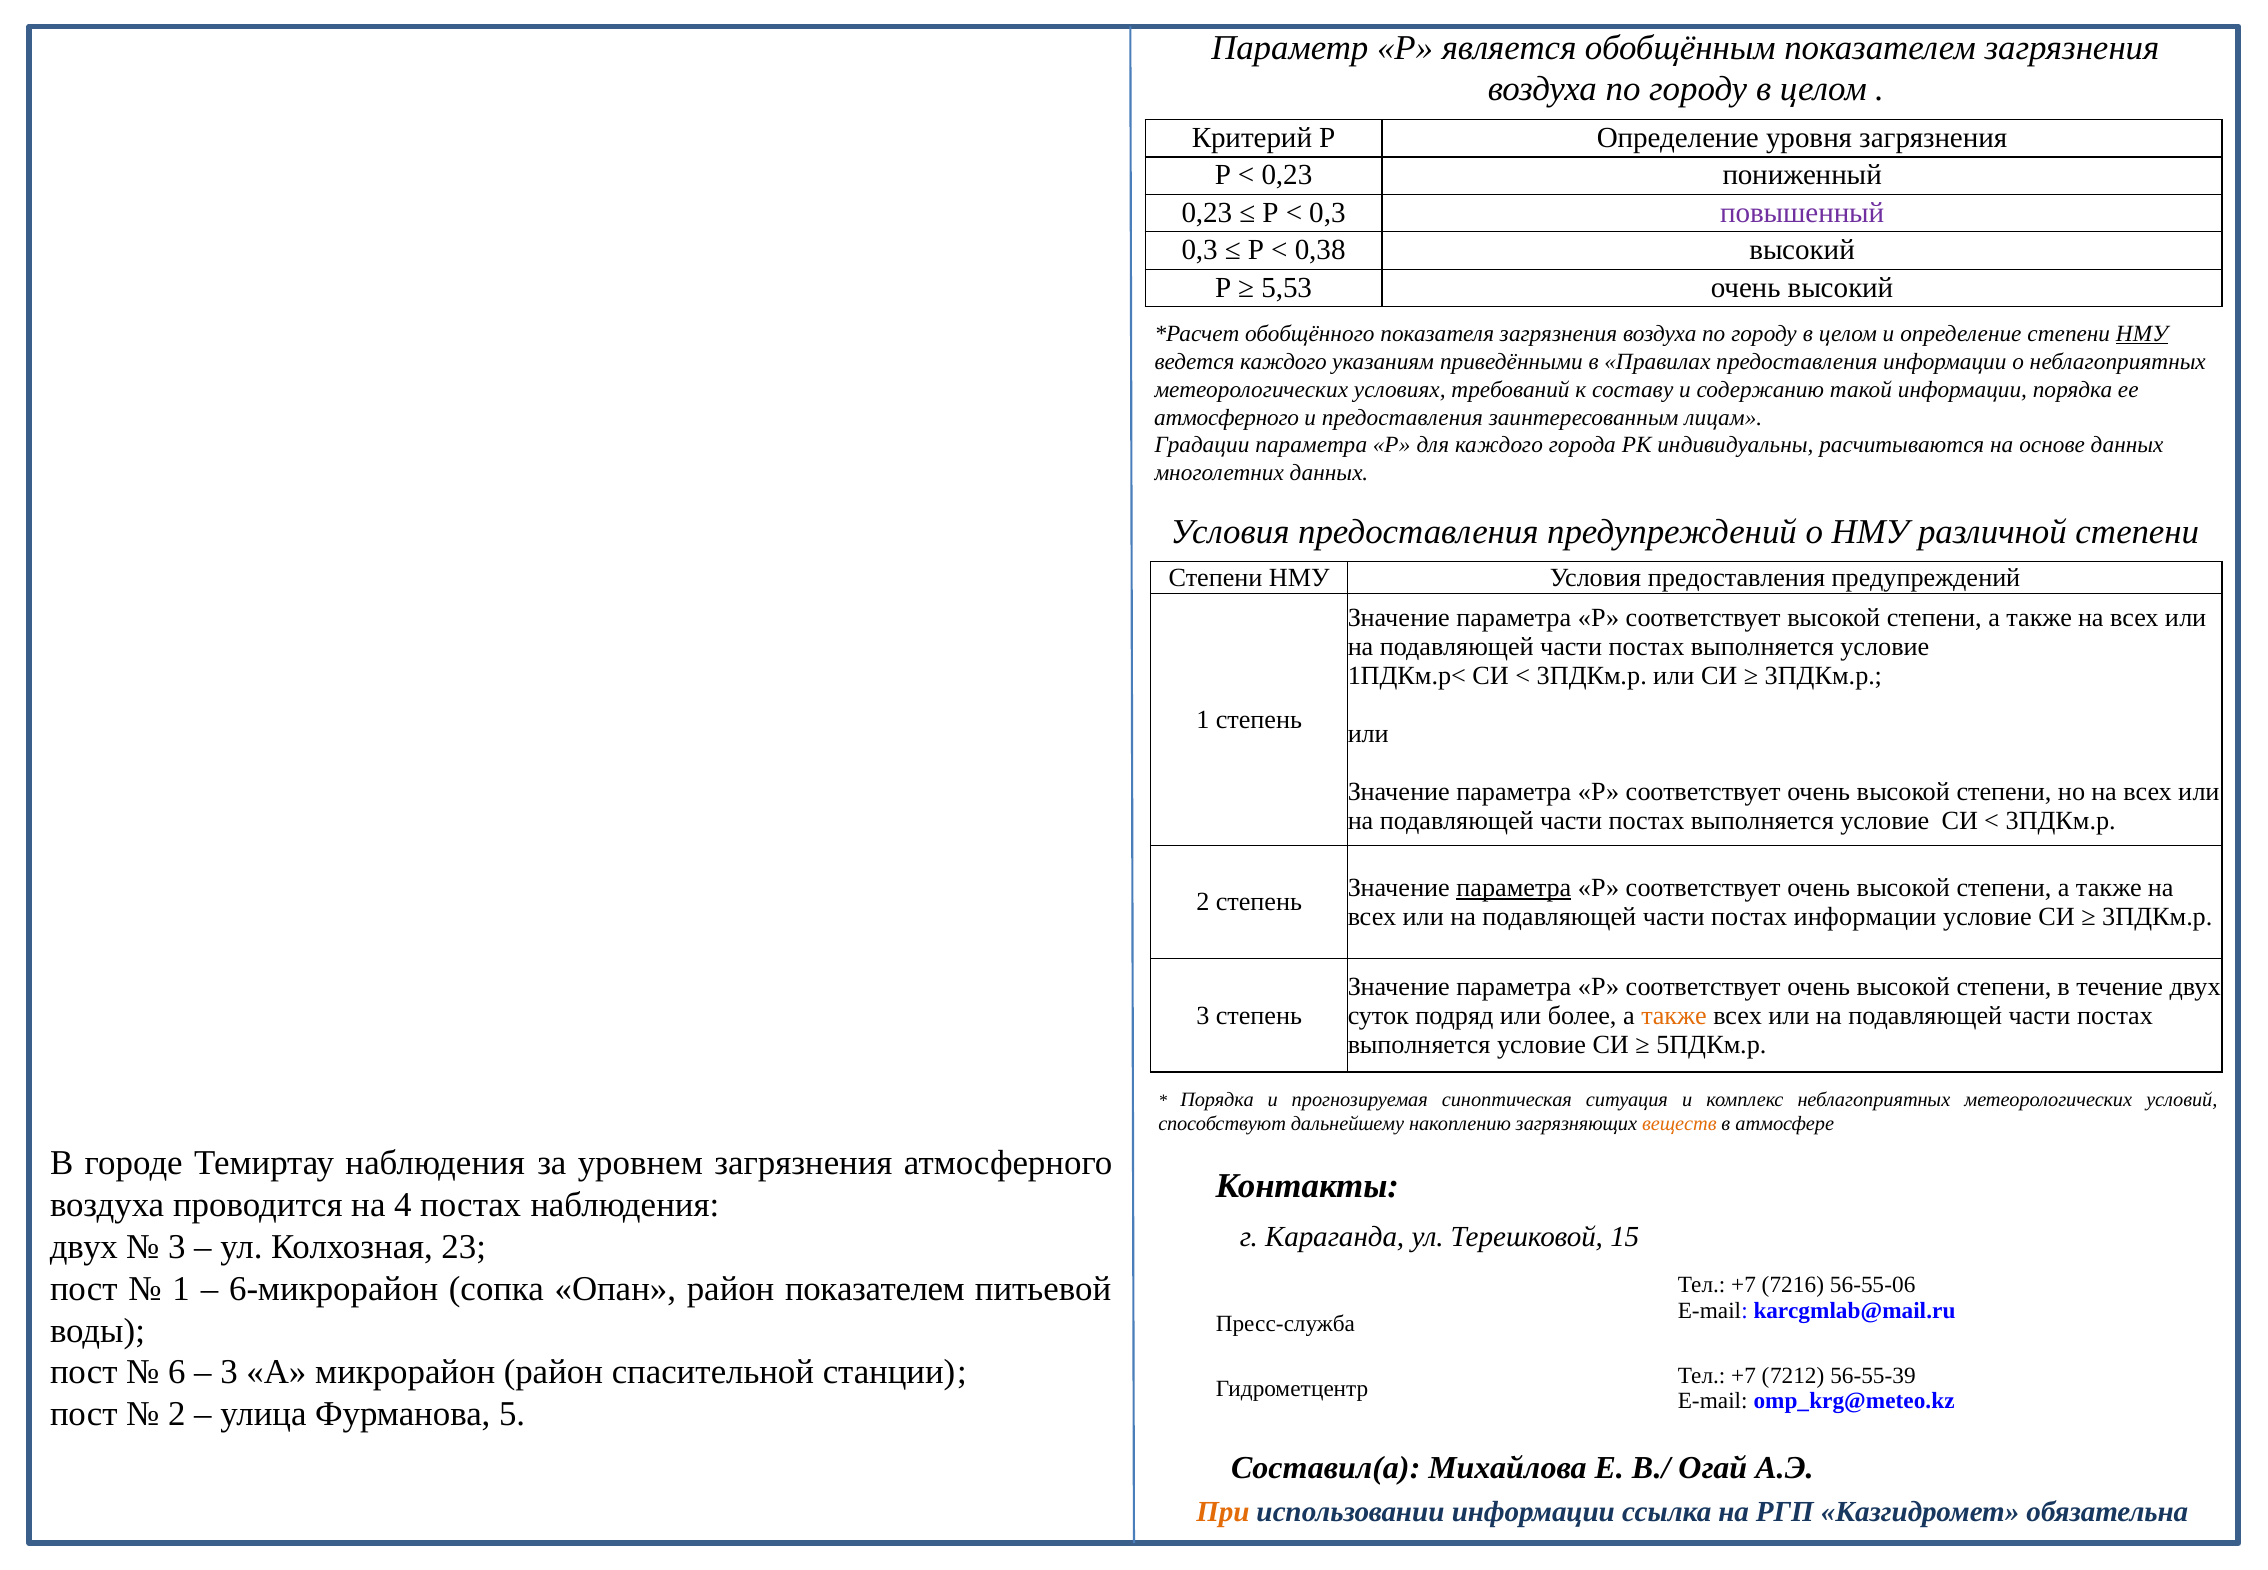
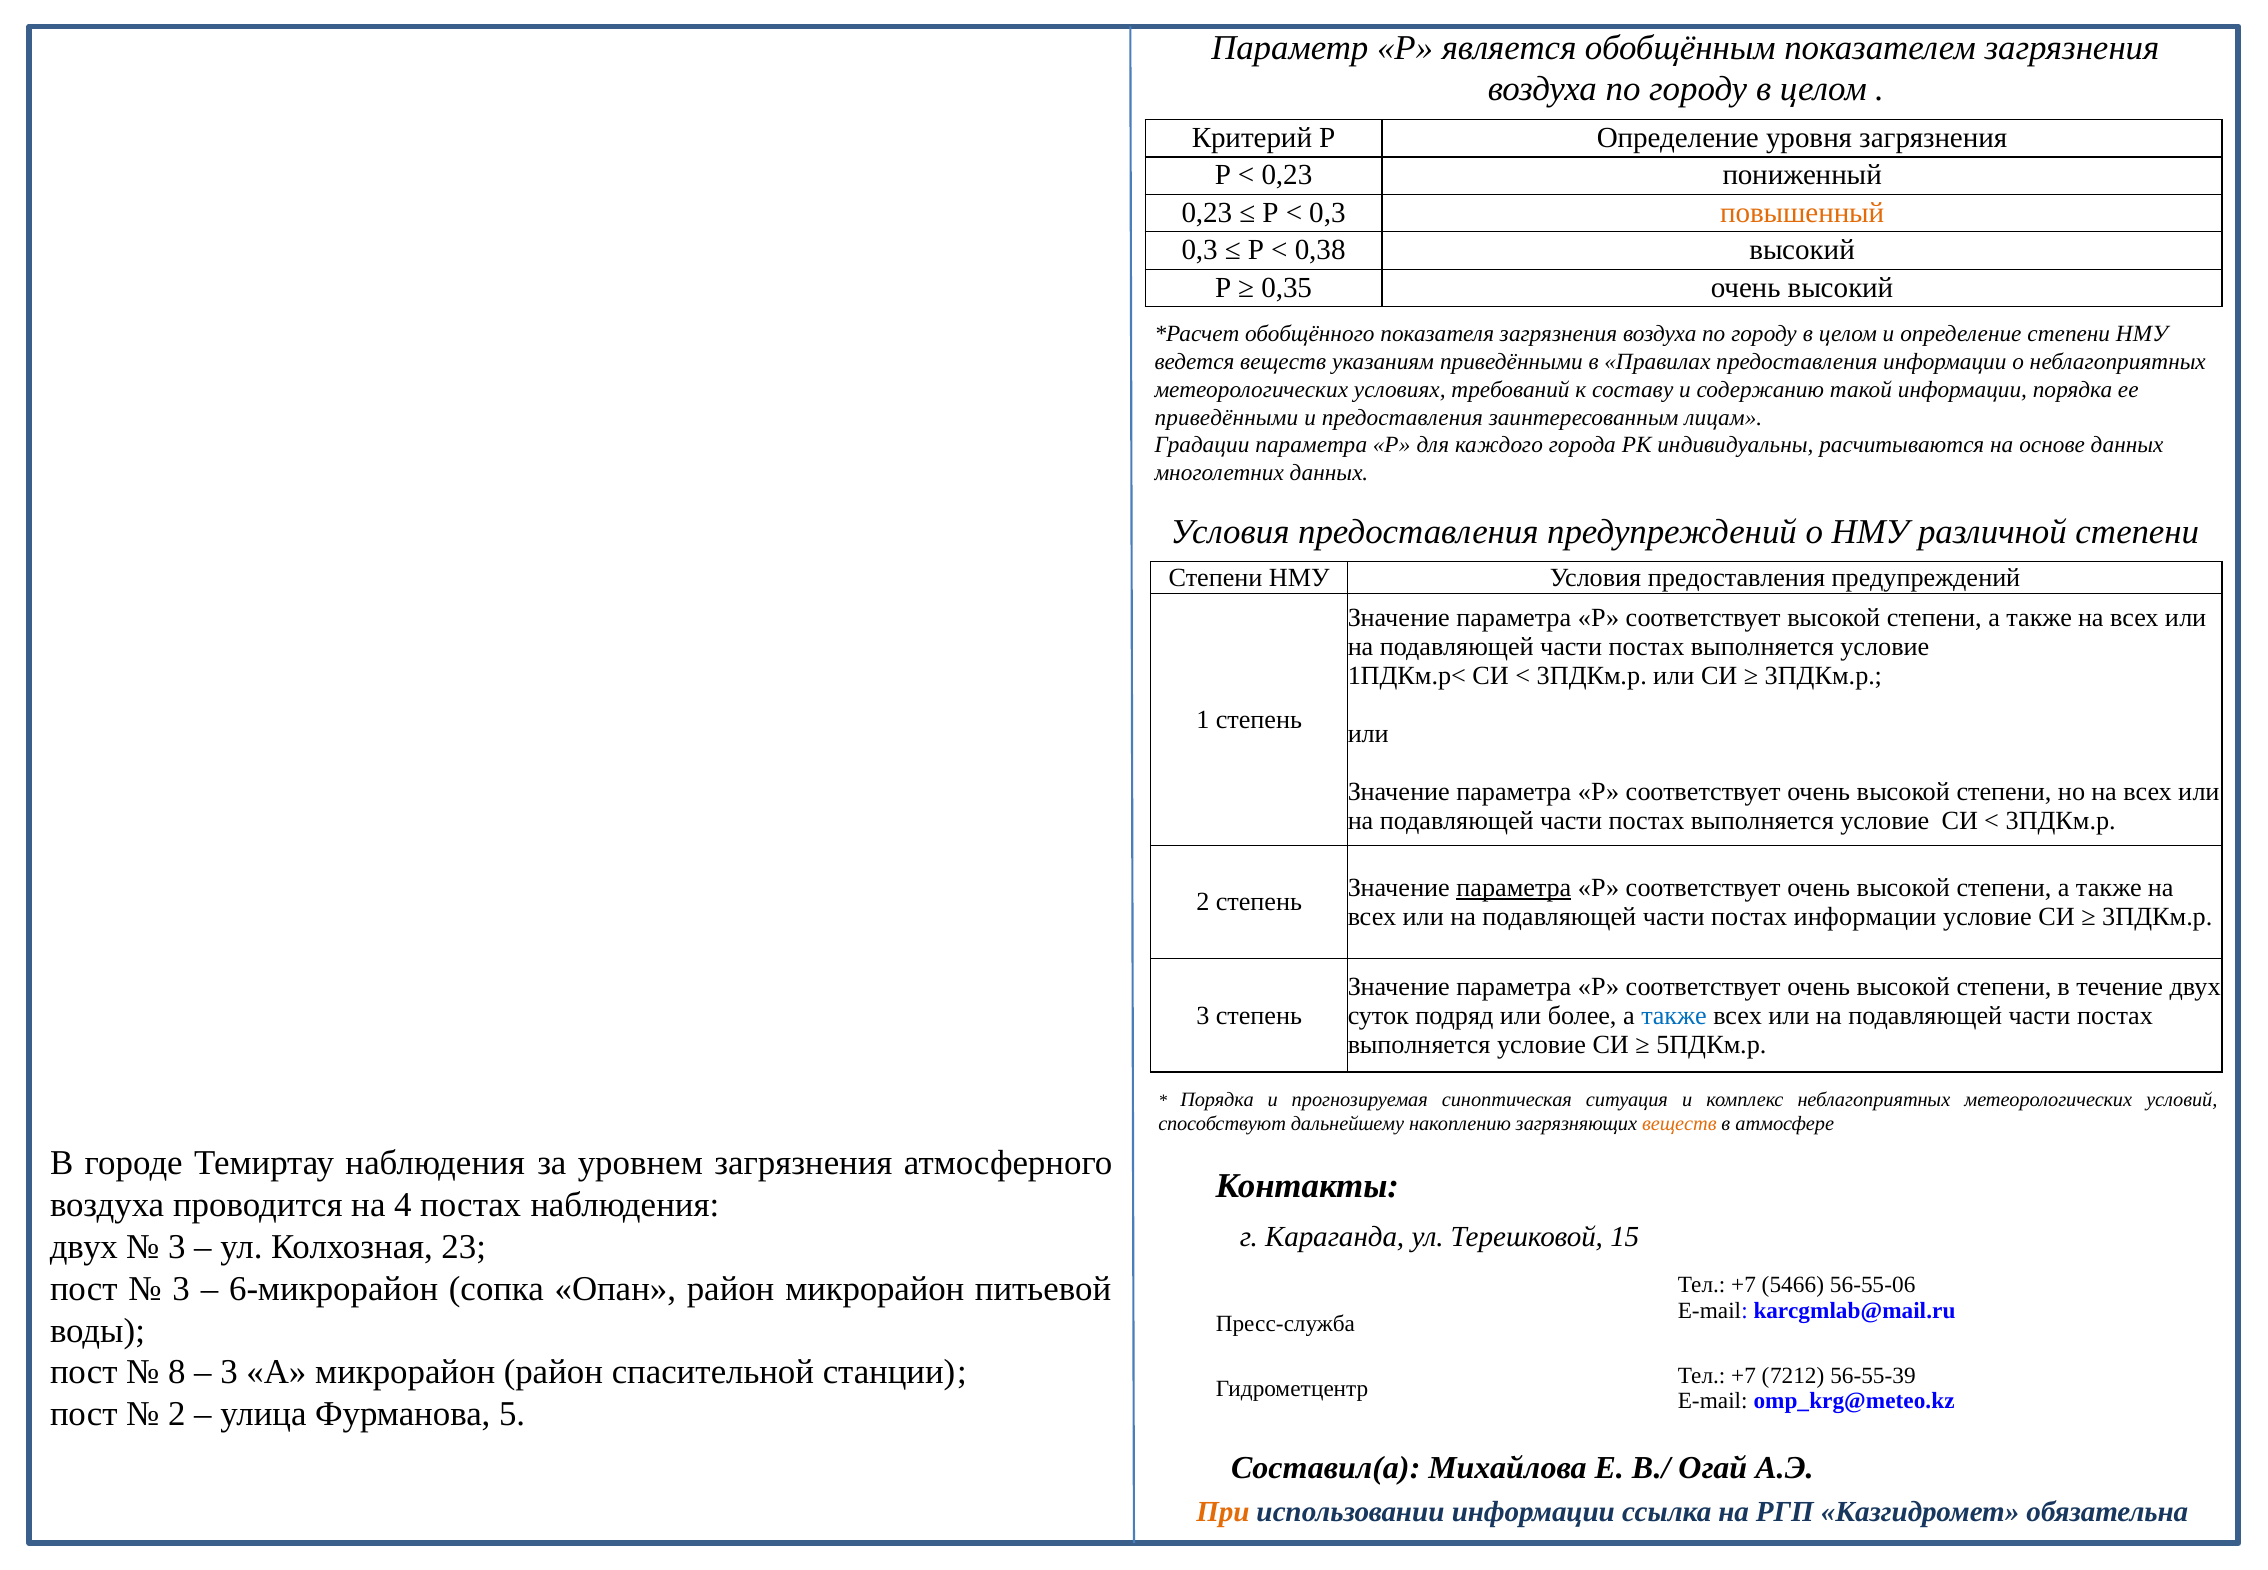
повышенный colour: purple -> orange
5,53: 5,53 -> 0,35
НМУ at (2142, 334) underline: present -> none
ведется каждого: каждого -> веществ
атмосферного at (1227, 417): атмосферного -> приведёнными
также at (1674, 1016) colour: orange -> blue
1 at (181, 1289): 1 -> 3
район показателем: показателем -> микрорайон
7216: 7216 -> 5466
6: 6 -> 8
